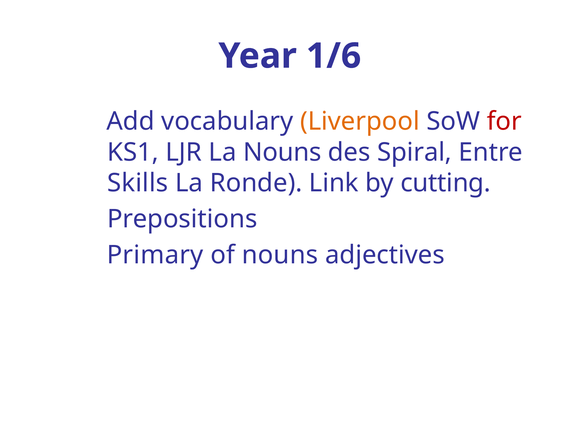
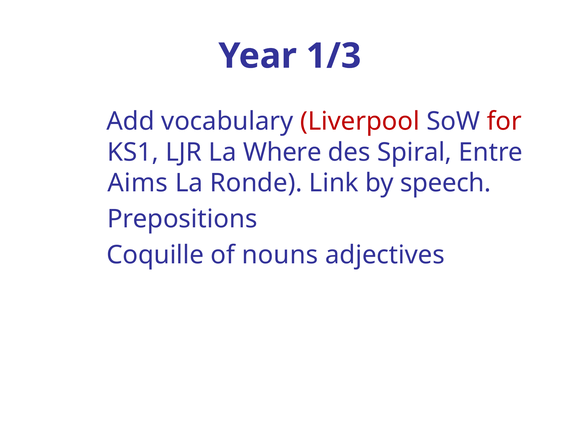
1/6: 1/6 -> 1/3
Liverpool colour: orange -> red
La Nouns: Nouns -> Where
Skills: Skills -> Aims
cutting: cutting -> speech
Primary: Primary -> Coquille
